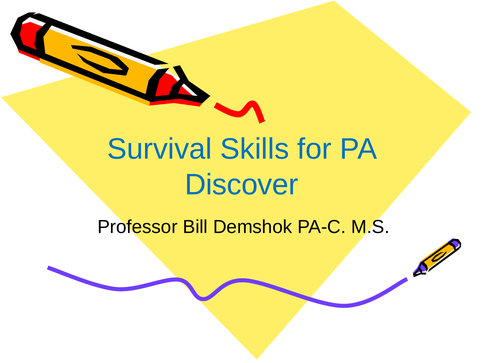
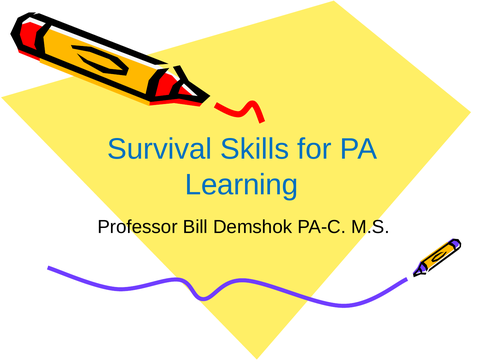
Discover: Discover -> Learning
